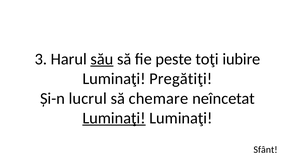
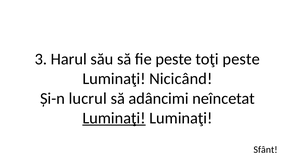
său underline: present -> none
toţi iubire: iubire -> peste
Pregătiţi: Pregătiţi -> Nicicând
chemare: chemare -> adâncimi
